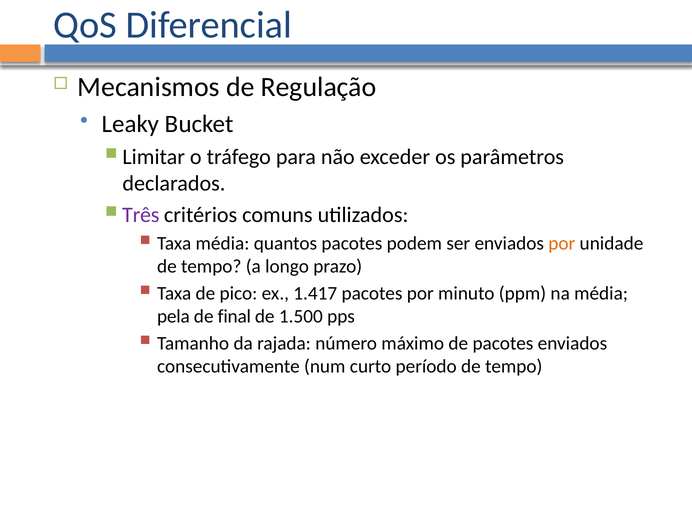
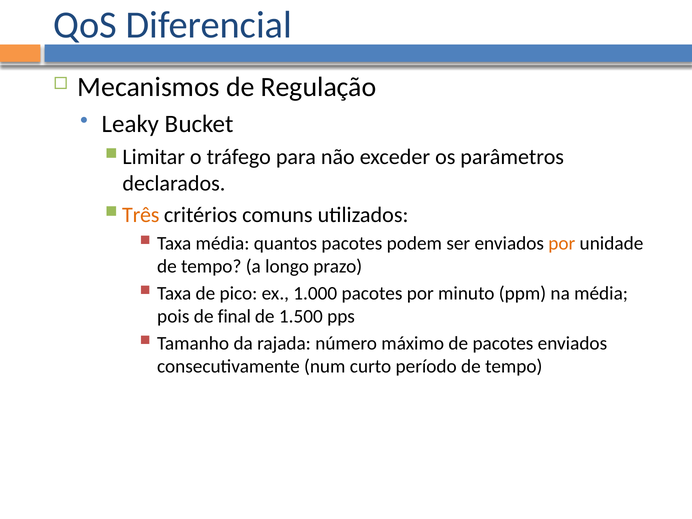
Três colour: purple -> orange
1.417: 1.417 -> 1.000
pela: pela -> pois
